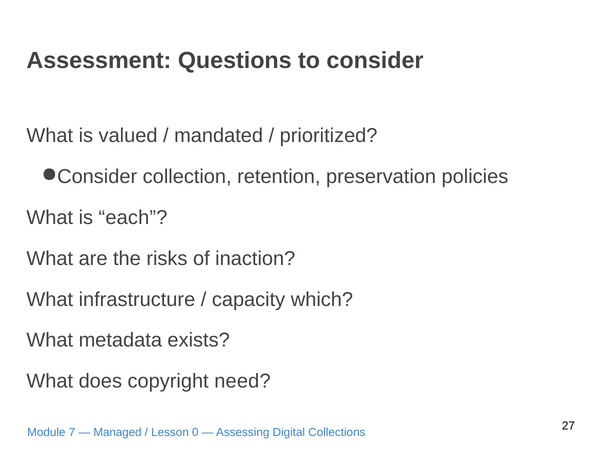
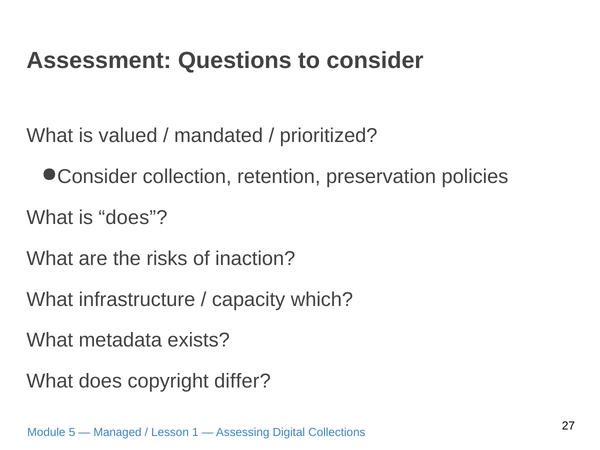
is each: each -> does
need: need -> differ
7: 7 -> 5
0: 0 -> 1
